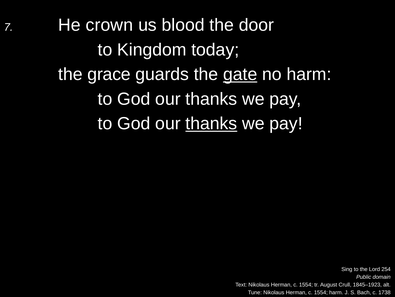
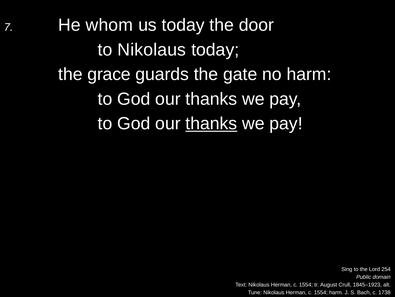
crown: crown -> whom
us blood: blood -> today
to Kingdom: Kingdom -> Nikolaus
gate underline: present -> none
